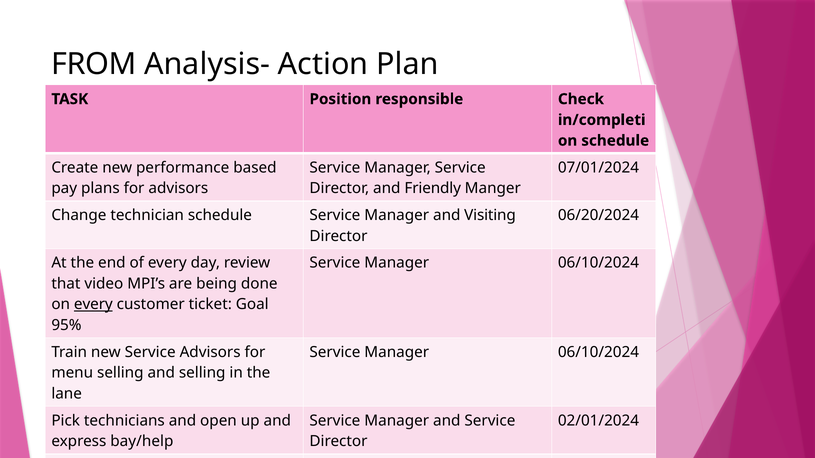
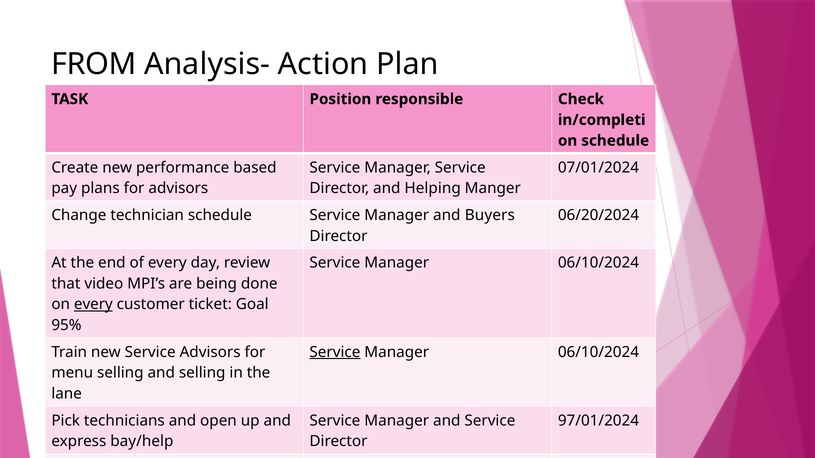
Friendly: Friendly -> Helping
Visiting: Visiting -> Buyers
Service at (335, 352) underline: none -> present
02/01/2024: 02/01/2024 -> 97/01/2024
